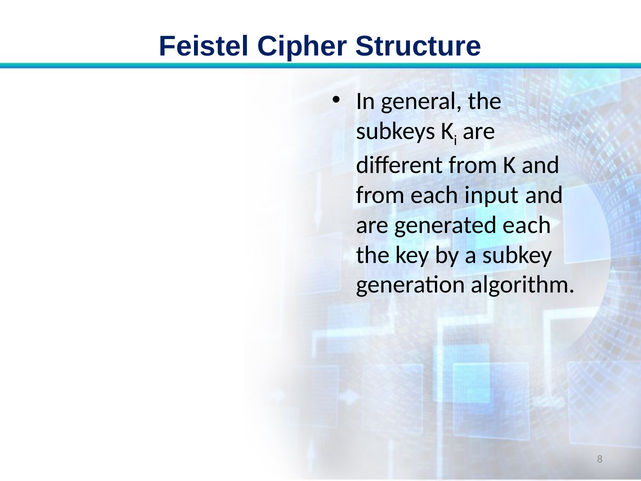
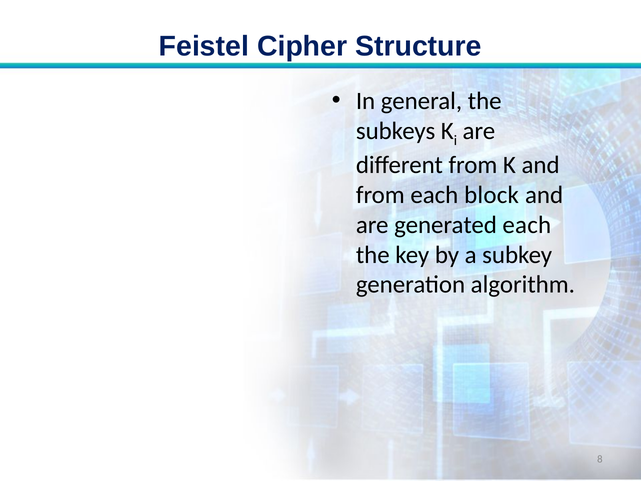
input: input -> block
